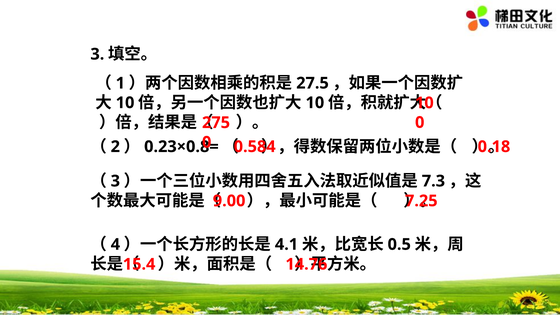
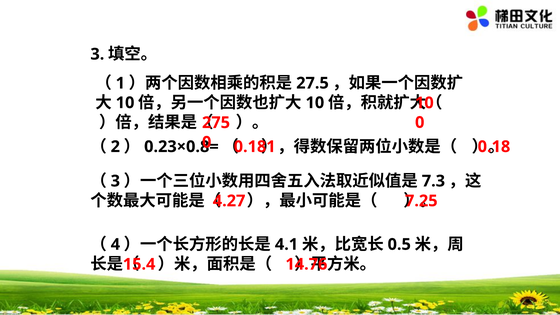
0.584: 0.584 -> 0.181
9.00: 9.00 -> 4.27
